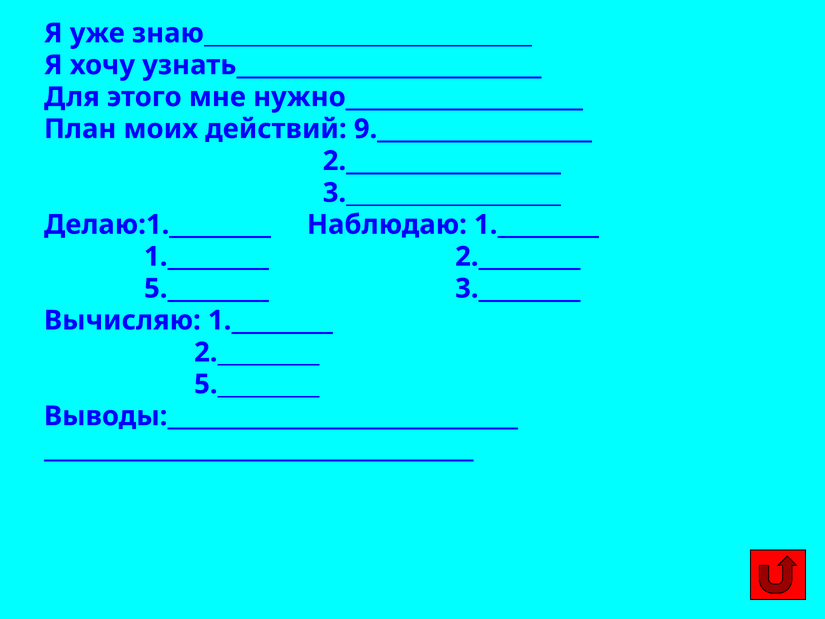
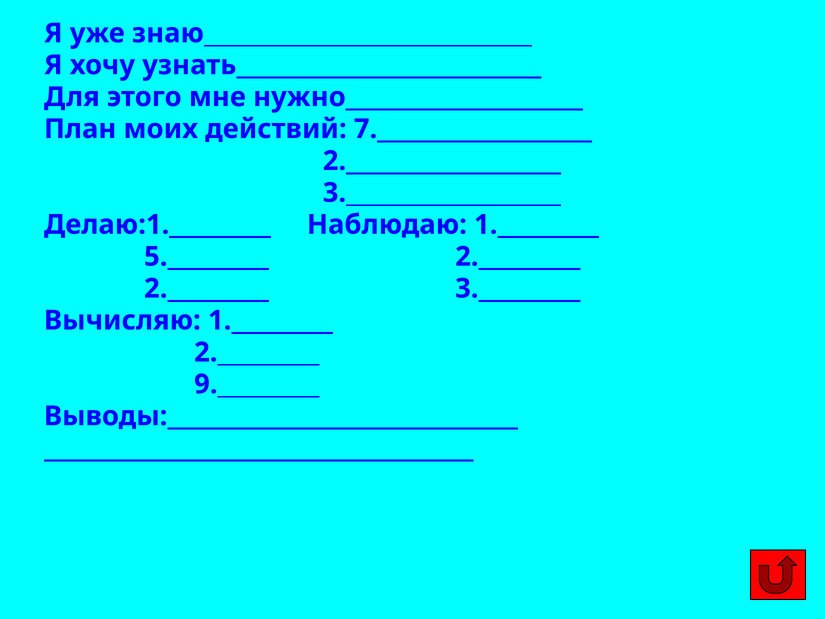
9.___________________: 9.___________________ -> 7.___________________
1._________ at (207, 256): 1._________ -> 5._________
5._________ at (207, 288): 5._________ -> 2._________
5._________ at (257, 384): 5._________ -> 9._________
